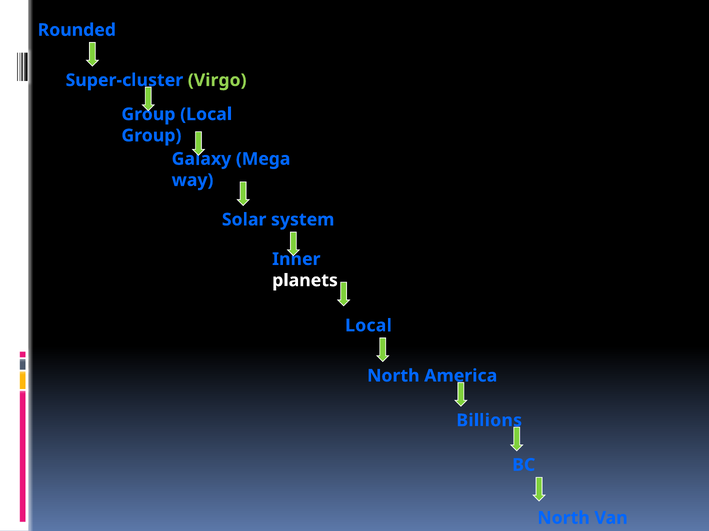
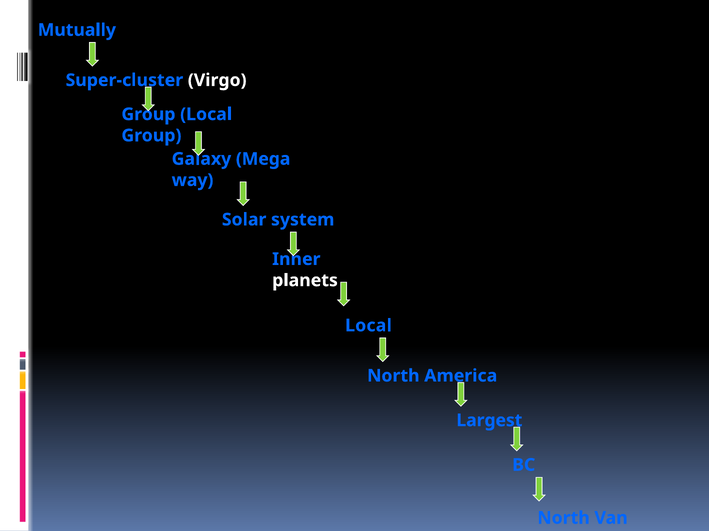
Rounded: Rounded -> Mutually
Virgo colour: light green -> white
Billions: Billions -> Largest
